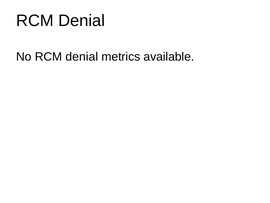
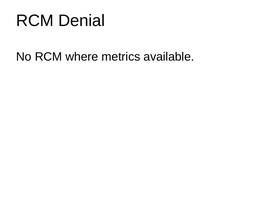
No RCM denial: denial -> where
